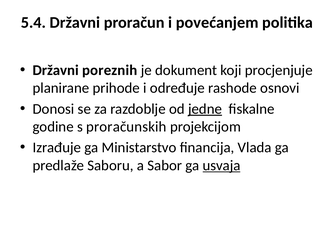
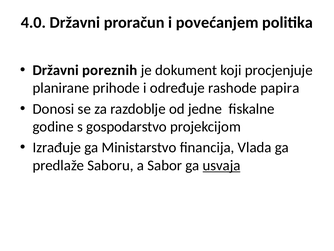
5.4: 5.4 -> 4.0
osnovi: osnovi -> papira
jedne underline: present -> none
proračunskih: proračunskih -> gospodarstvo
